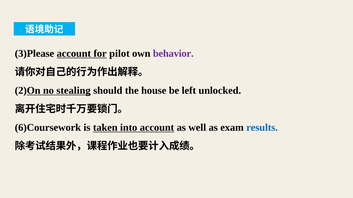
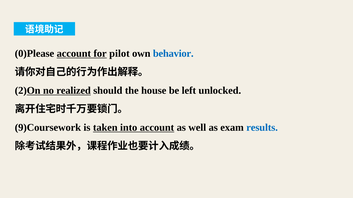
3)Please: 3)Please -> 0)Please
behavior colour: purple -> blue
stealing: stealing -> realized
6)Coursework: 6)Coursework -> 9)Coursework
